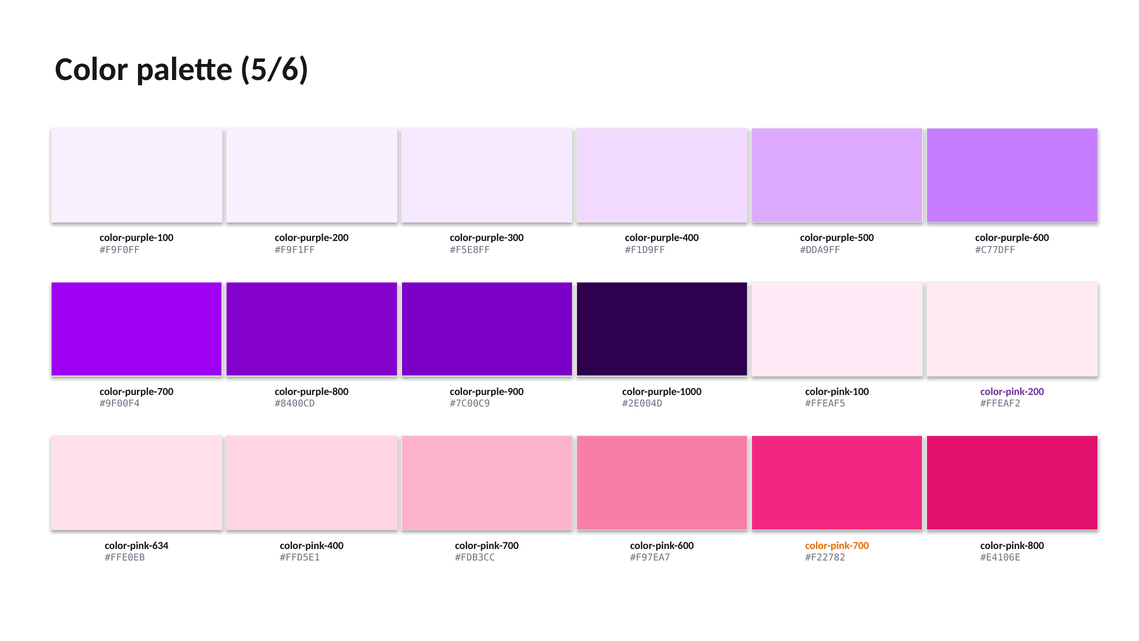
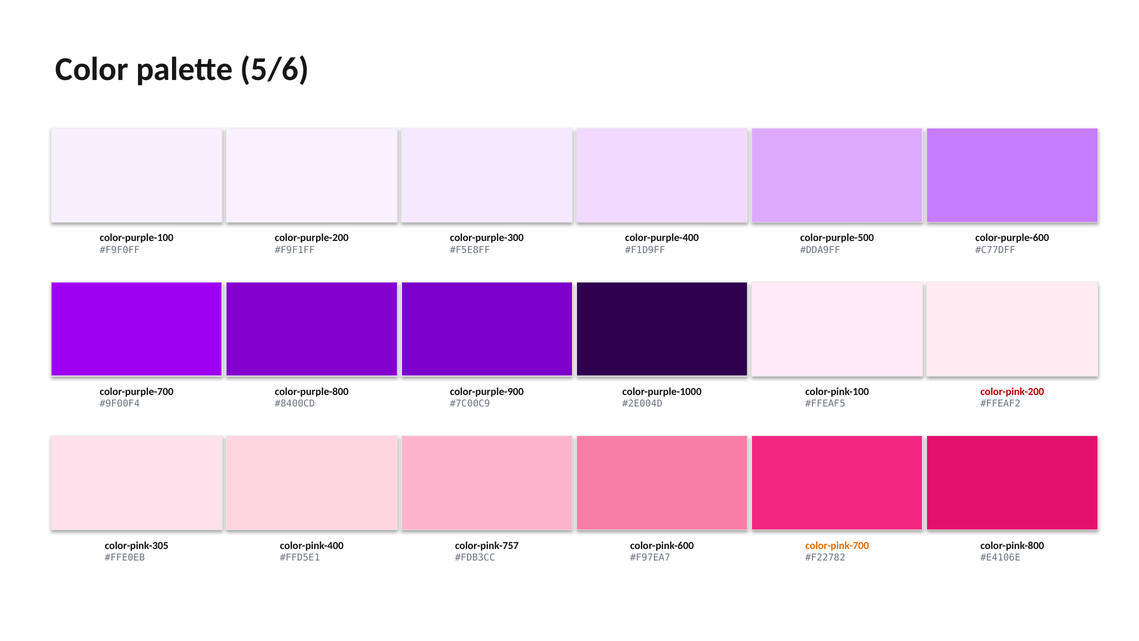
color-pink-200 colour: purple -> red
color-pink-634: color-pink-634 -> color-pink-305
color-pink-700 at (487, 545): color-pink-700 -> color-pink-757
